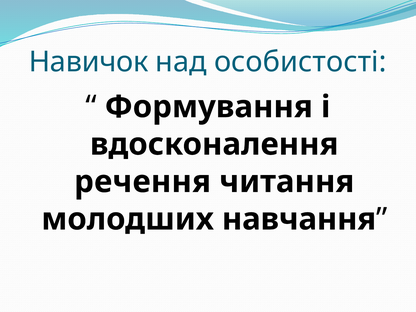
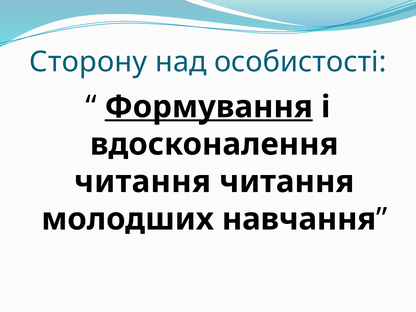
Навичок: Навичок -> Сторону
Формування underline: none -> present
речення at (143, 182): речення -> читання
